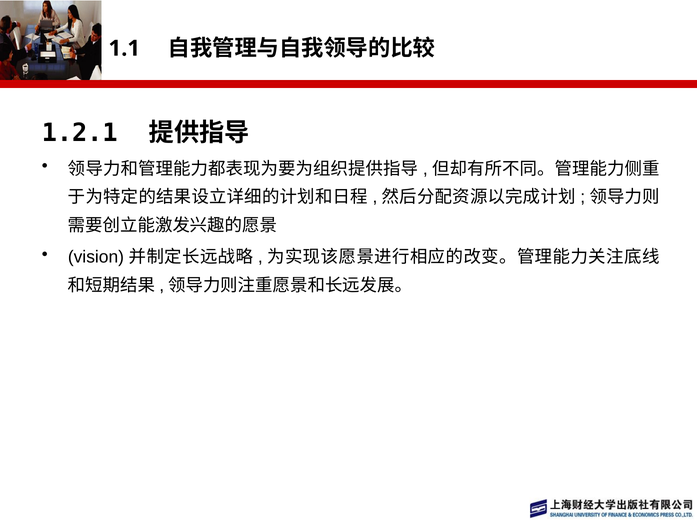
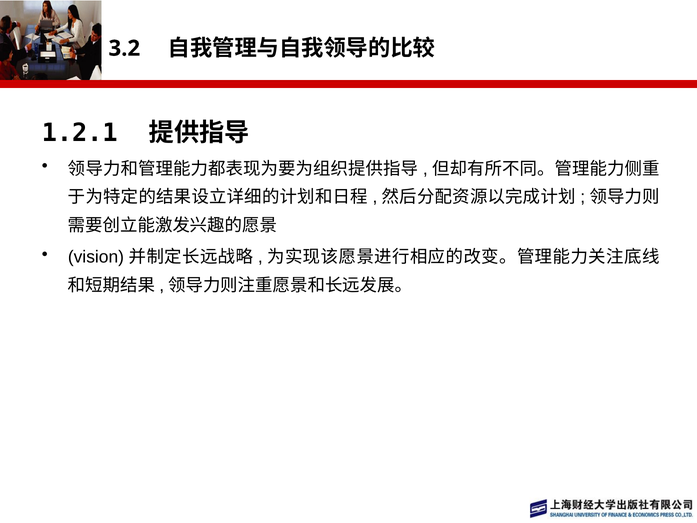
1.1: 1.1 -> 3.2
